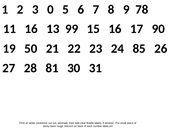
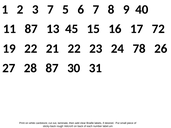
3 0: 0 -> 7
78: 78 -> 40
11 16: 16 -> 87
99: 99 -> 45
90: 90 -> 72
19 50: 50 -> 22
85: 85 -> 78
28 81: 81 -> 87
